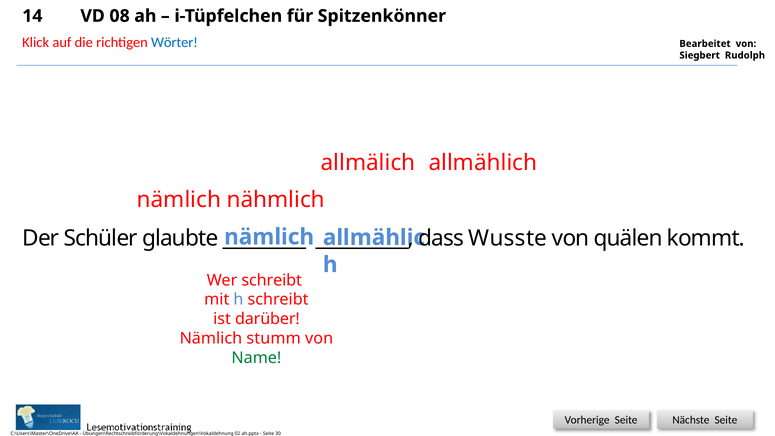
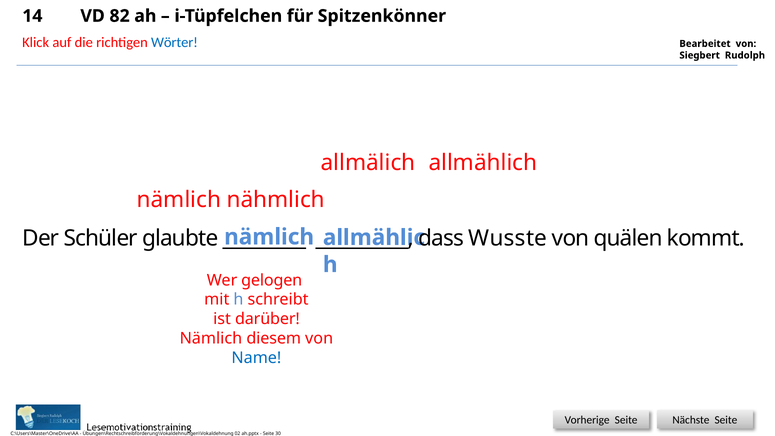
08: 08 -> 82
Wer schreibt: schreibt -> gelogen
stumm: stumm -> diesem
Name colour: green -> blue
